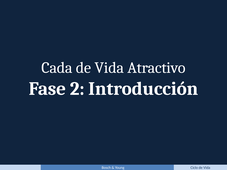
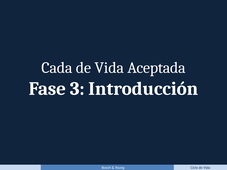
Atractivo: Atractivo -> Aceptada
2: 2 -> 3
